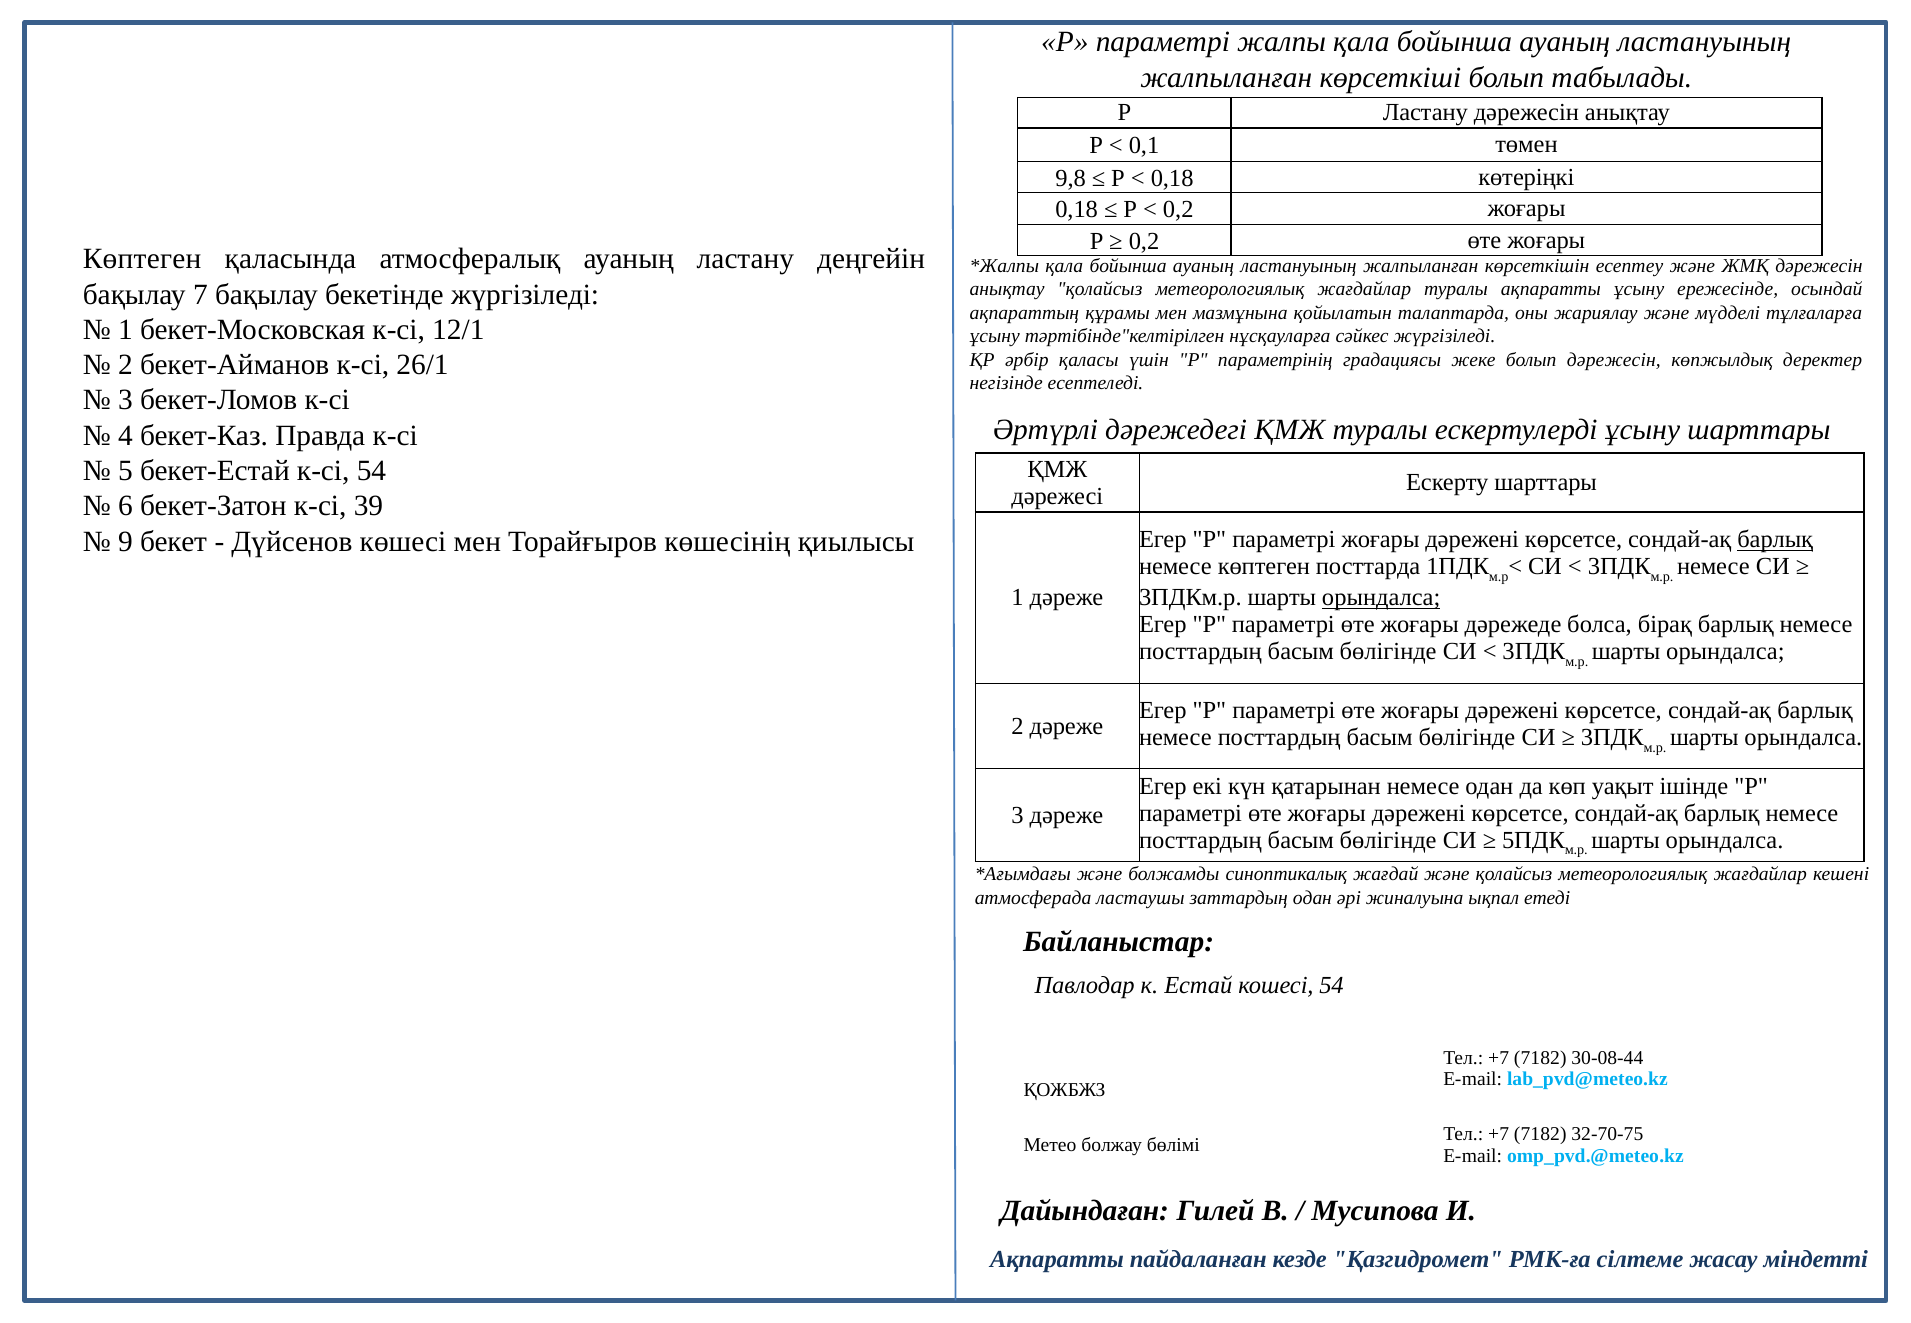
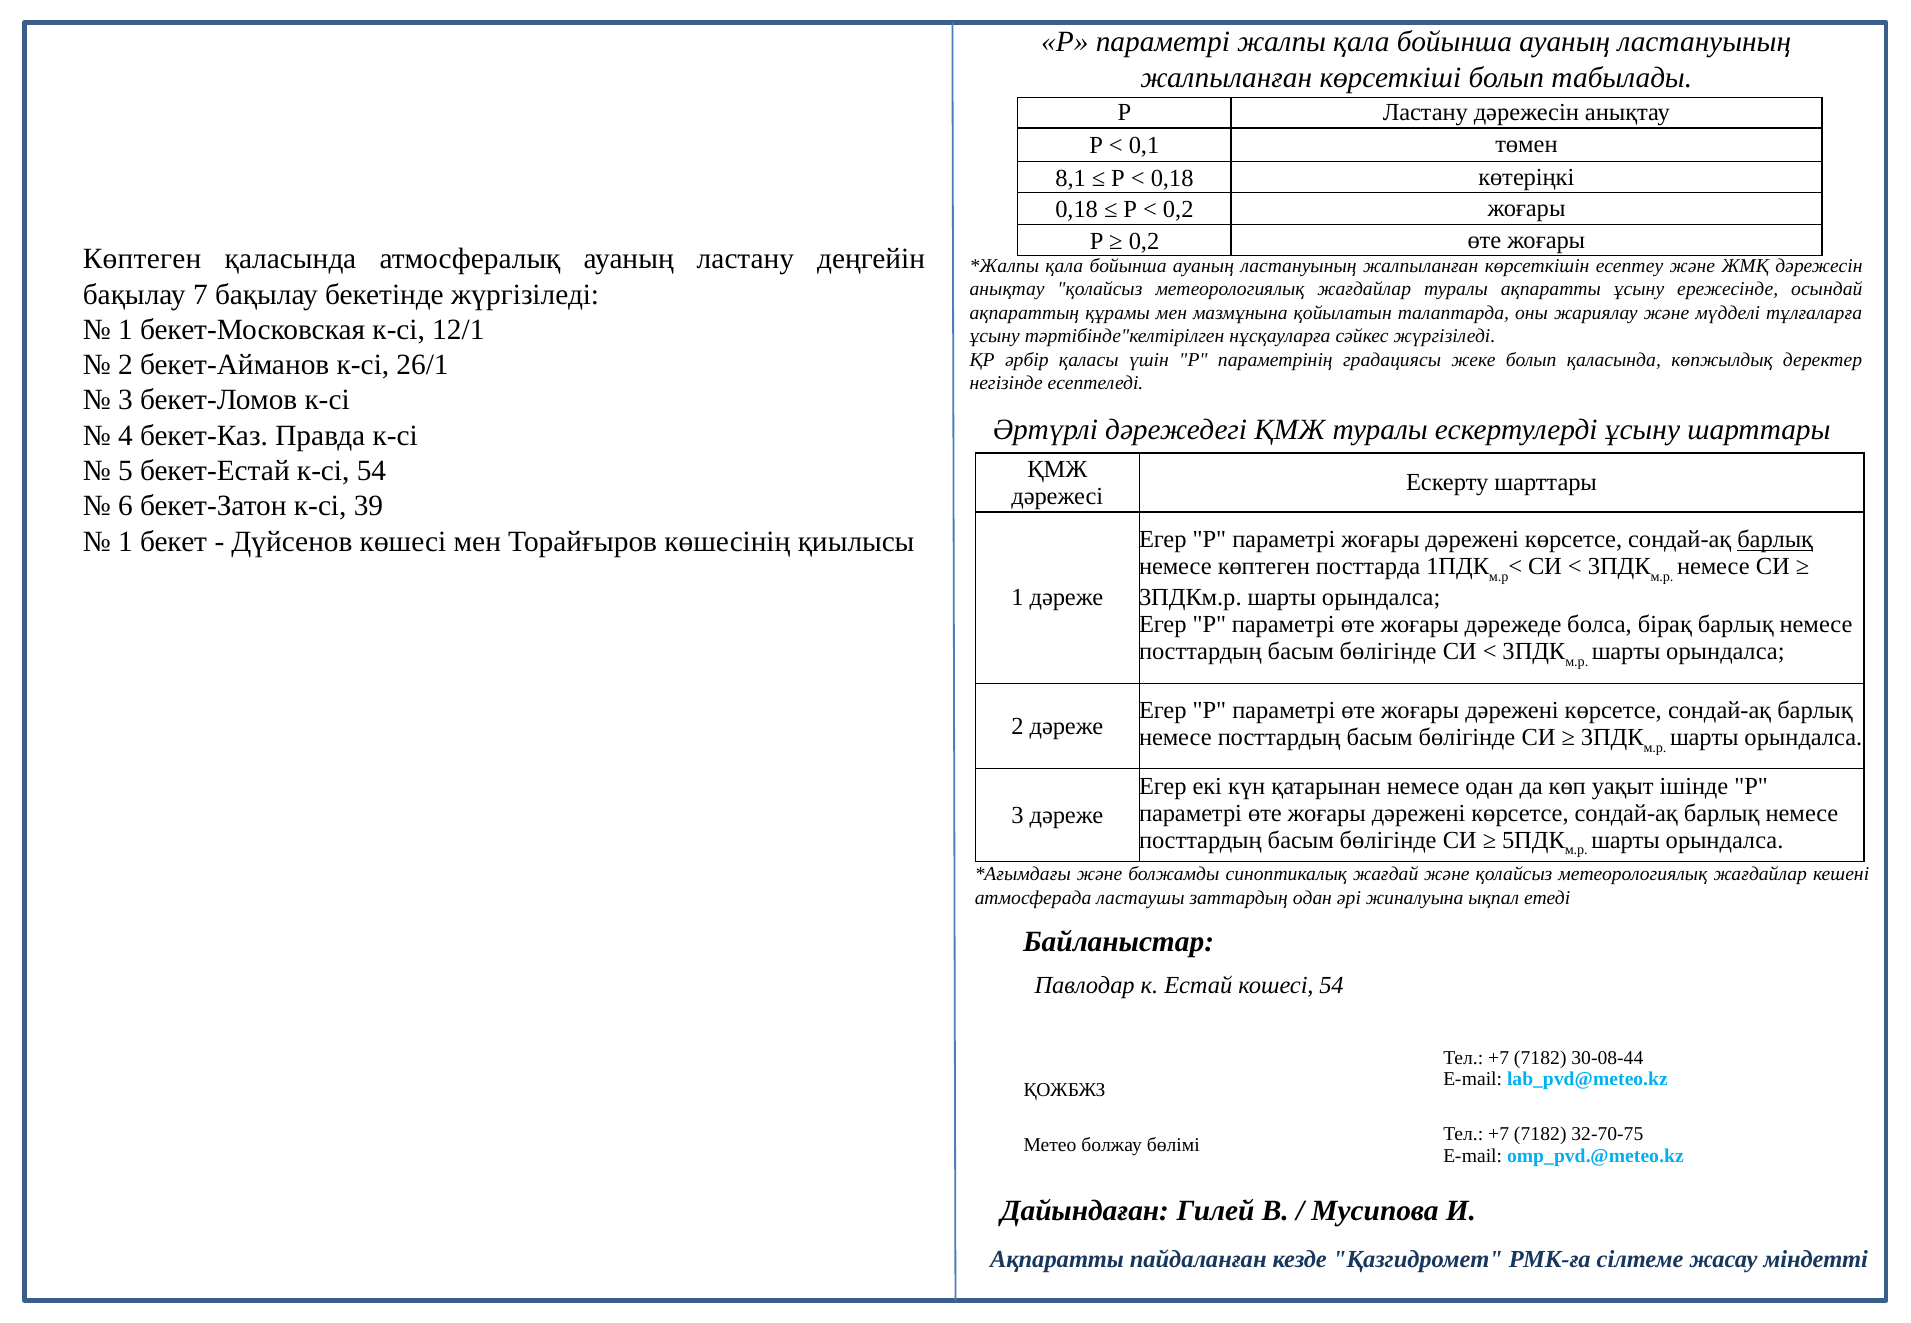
9,8: 9,8 -> 8,1
болып дәрежесін: дәрежесін -> қаласында
9 at (126, 541): 9 -> 1
орындалса at (1381, 598) underline: present -> none
